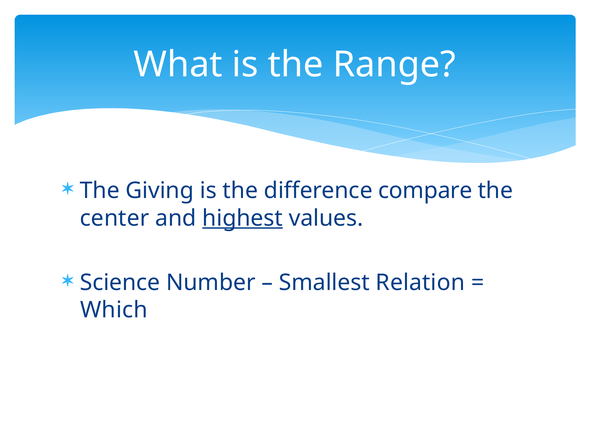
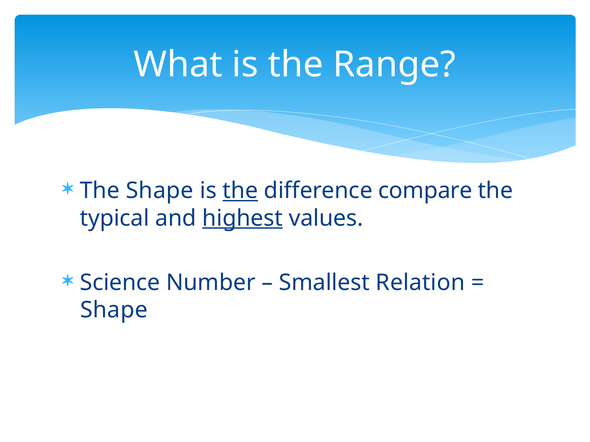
The Giving: Giving -> Shape
the at (240, 191) underline: none -> present
center: center -> typical
Which at (114, 310): Which -> Shape
